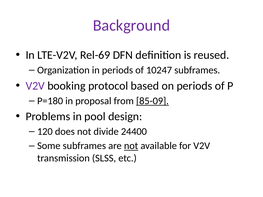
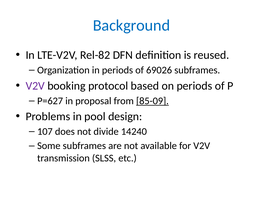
Background colour: purple -> blue
Rel-69: Rel-69 -> Rel-82
10247: 10247 -> 69026
P=180: P=180 -> P=627
120: 120 -> 107
24400: 24400 -> 14240
not at (131, 146) underline: present -> none
